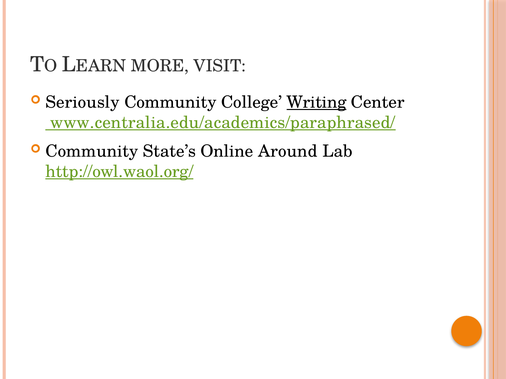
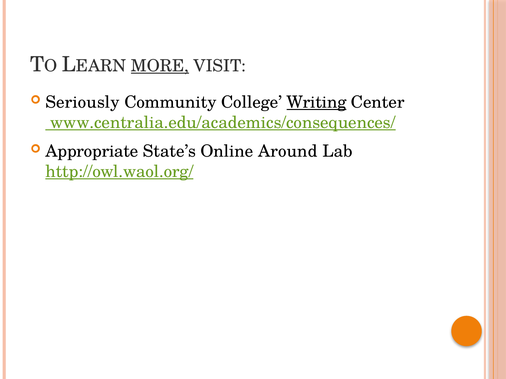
MORE underline: none -> present
www.centralia.edu/academics/paraphrased/: www.centralia.edu/academics/paraphrased/ -> www.centralia.edu/academics/consequences/
Community at (92, 152): Community -> Appropriate
